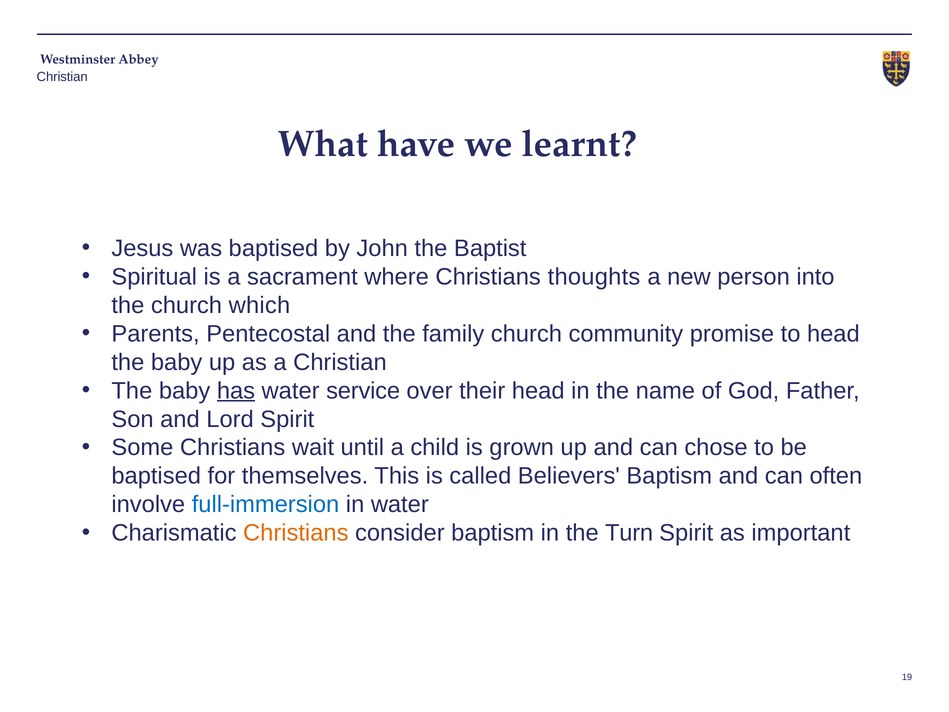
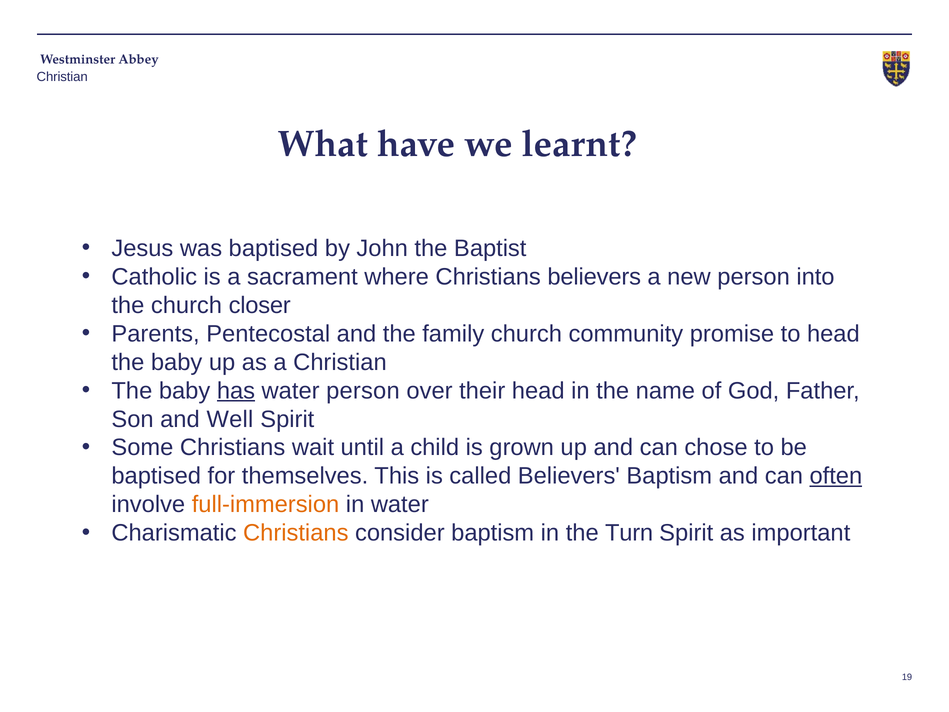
Spiritual: Spiritual -> Catholic
Christians thoughts: thoughts -> believers
which: which -> closer
water service: service -> person
Lord: Lord -> Well
often underline: none -> present
full-immersion colour: blue -> orange
